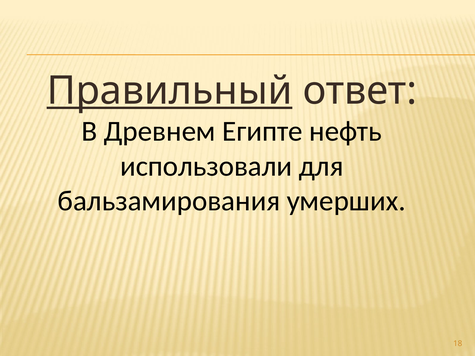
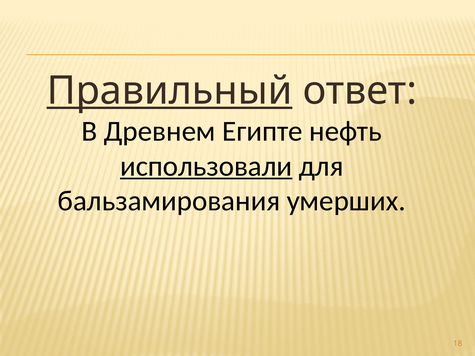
использовали underline: none -> present
